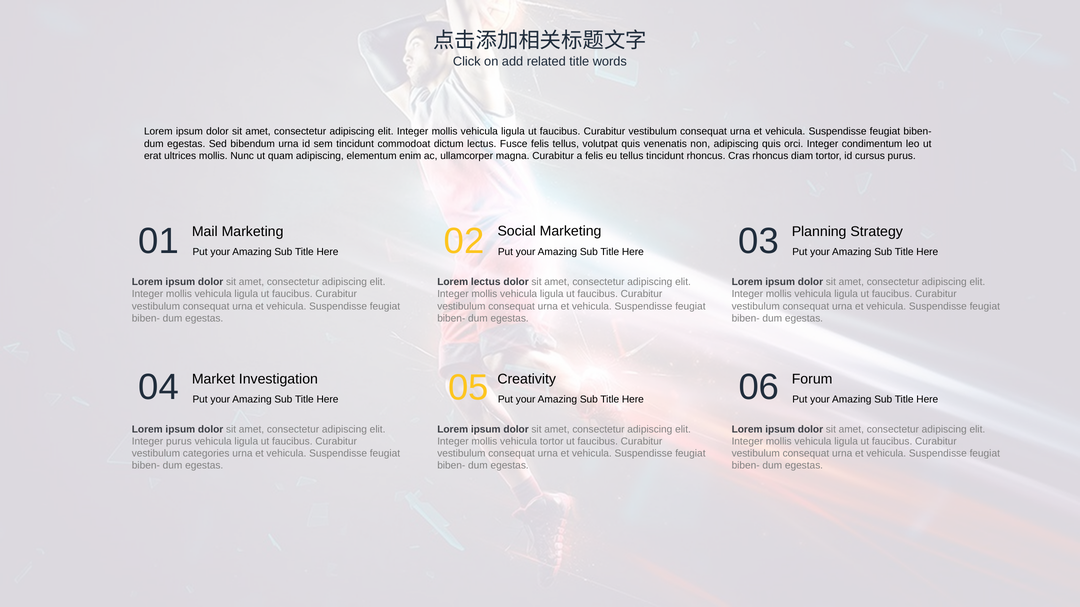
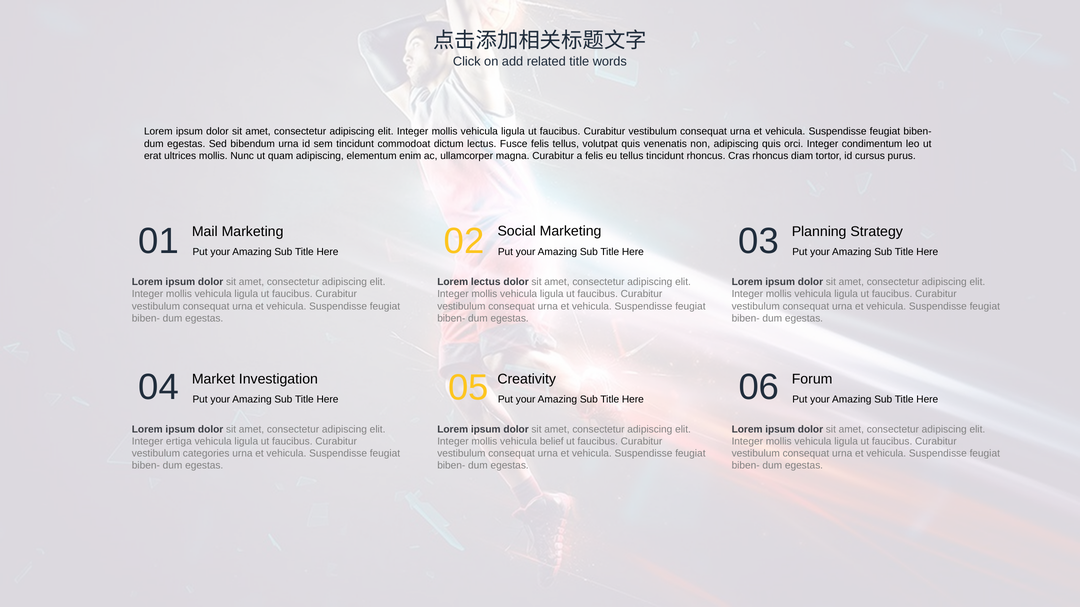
Integer purus: purus -> ertiga
vehicula tortor: tortor -> belief
